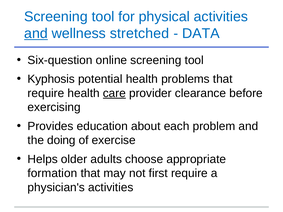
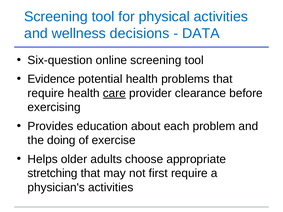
and at (36, 34) underline: present -> none
stretched: stretched -> decisions
Kyphosis: Kyphosis -> Evidence
formation: formation -> stretching
